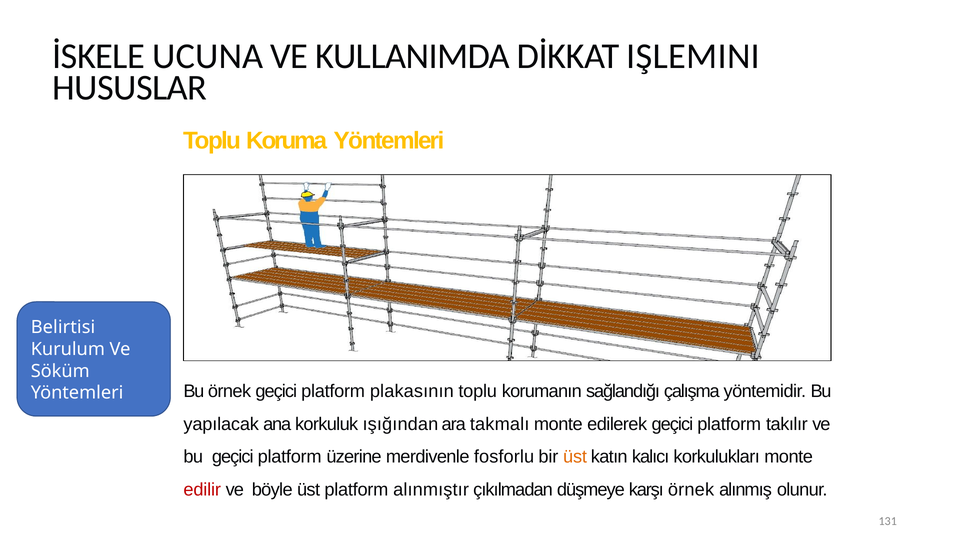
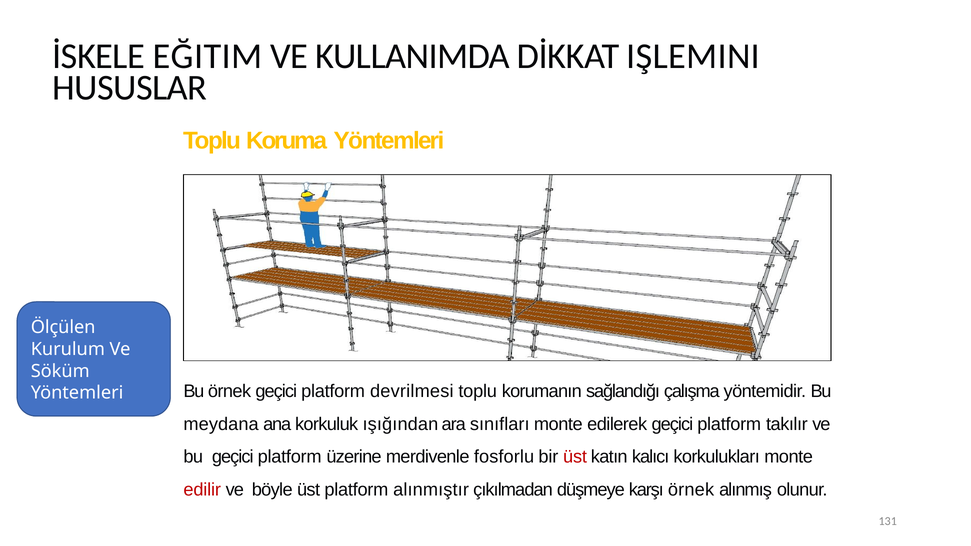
UCUNA: UCUNA -> EĞITIM
Belirtisi: Belirtisi -> Ölçülen
plakasının: plakasının -> devrilmesi
yapılacak: yapılacak -> meydana
takmalı: takmalı -> sınıfları
üst at (575, 457) colour: orange -> red
